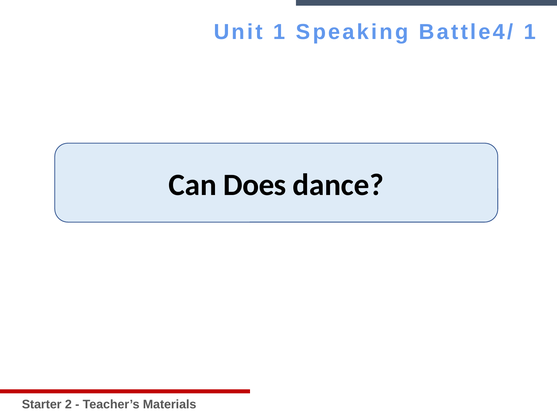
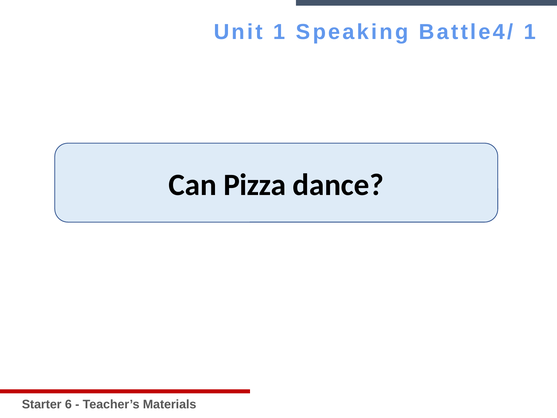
Does: Does -> Pizza
2: 2 -> 6
